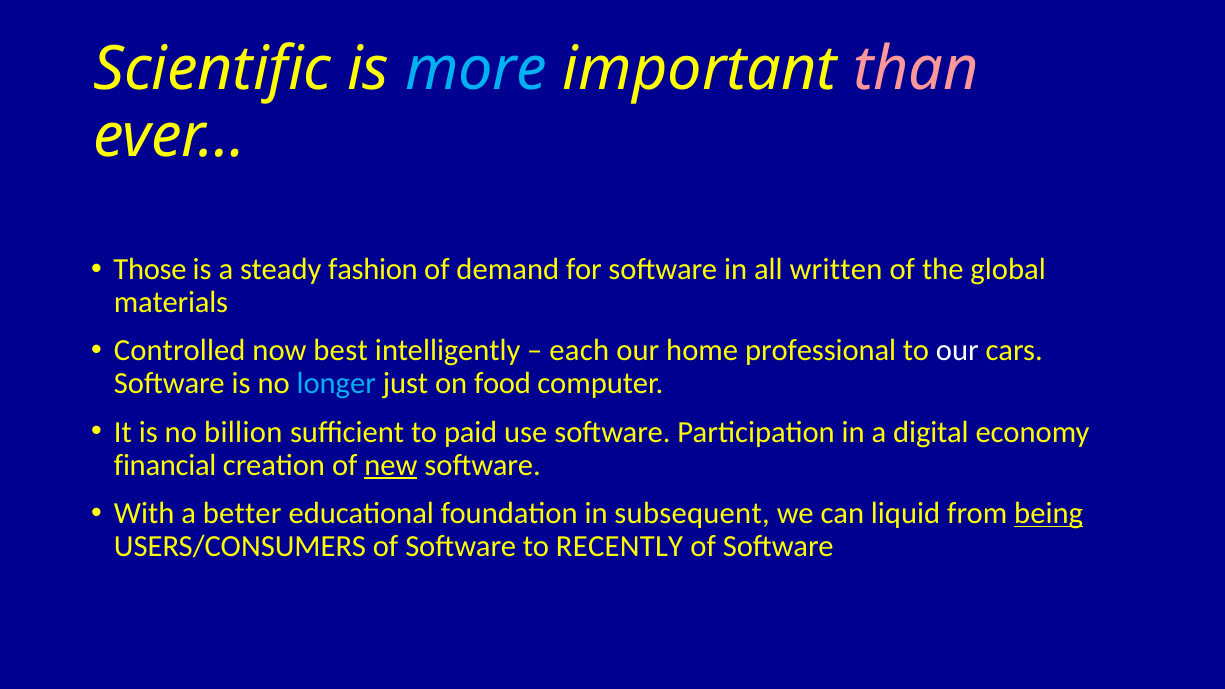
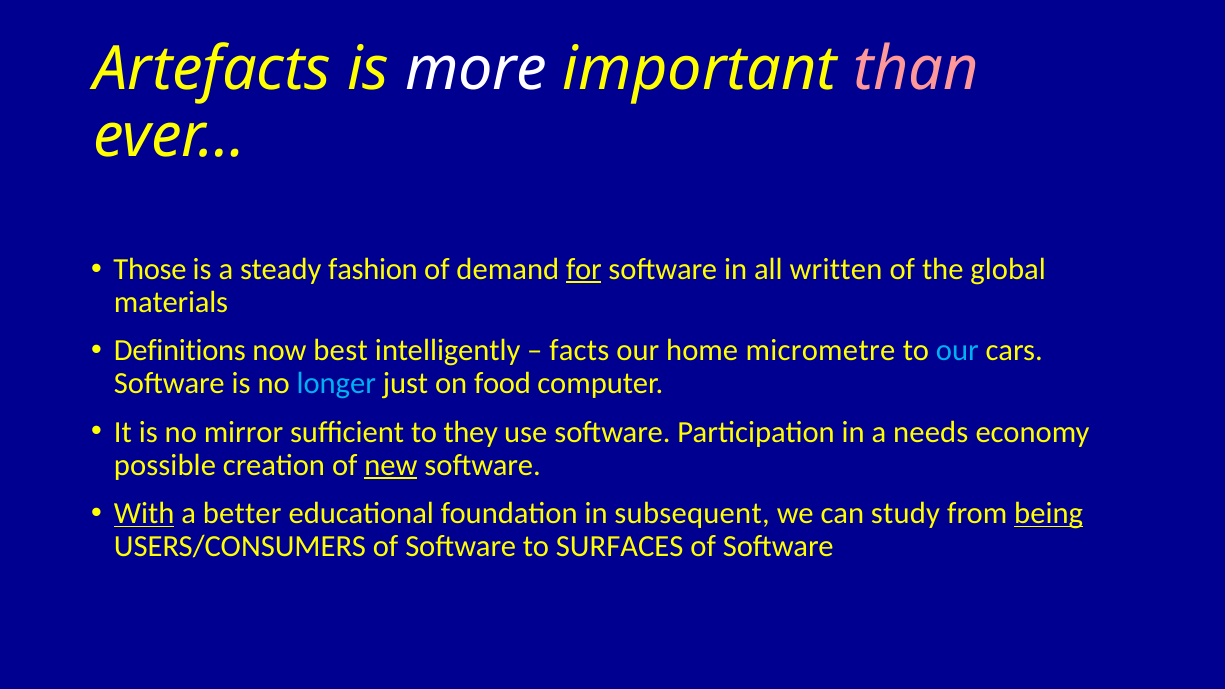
Scientific: Scientific -> Artefacts
more colour: light blue -> white
for underline: none -> present
Controlled: Controlled -> Definitions
each: each -> facts
professional: professional -> micrometre
our at (957, 351) colour: white -> light blue
billion: billion -> mirror
paid: paid -> they
digital: digital -> needs
financial: financial -> possible
With underline: none -> present
liquid: liquid -> study
RECENTLY: RECENTLY -> SURFACES
